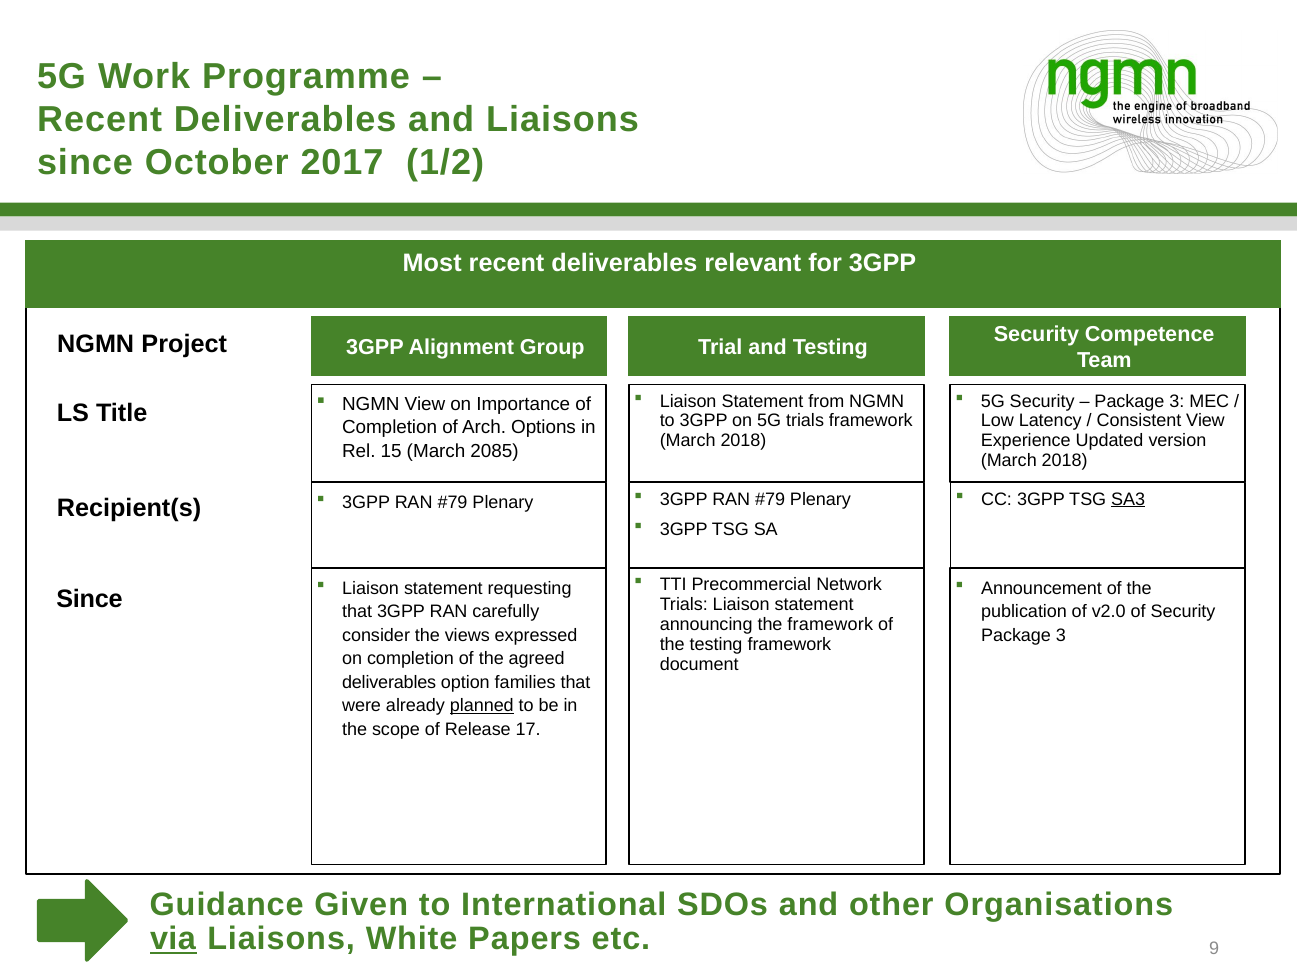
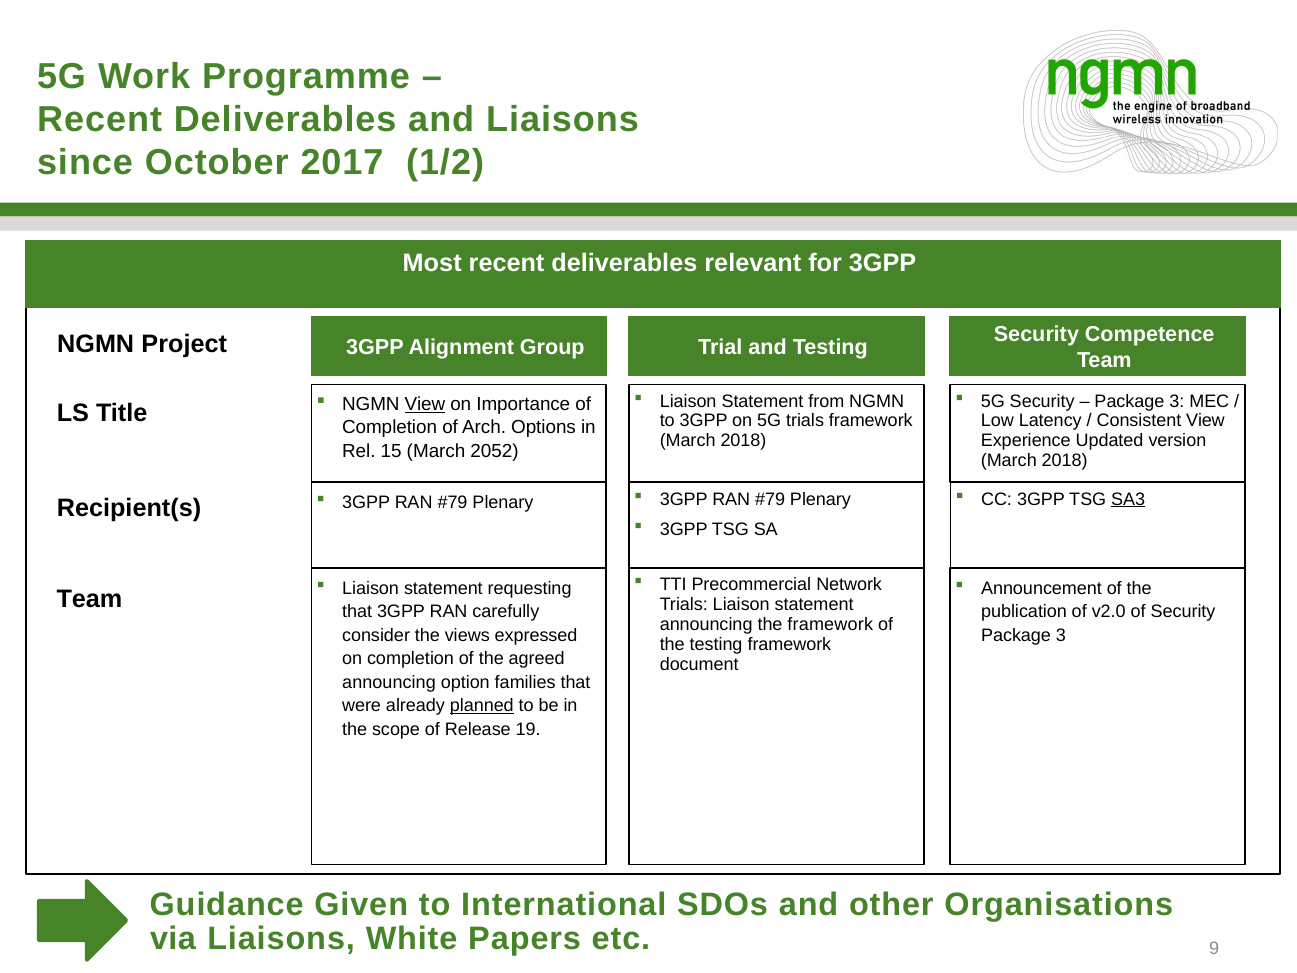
View at (425, 404) underline: none -> present
2085: 2085 -> 2052
Since at (90, 599): Since -> Team
deliverables at (389, 682): deliverables -> announcing
17: 17 -> 19
via underline: present -> none
